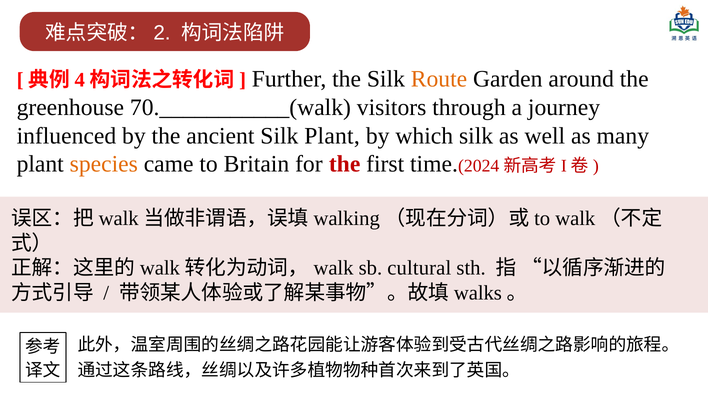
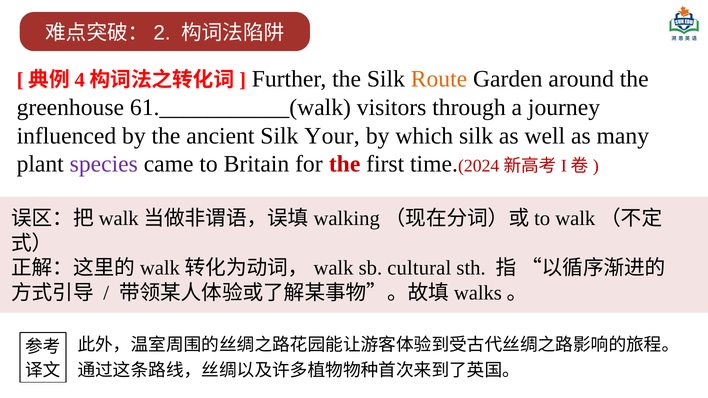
70.___________(walk: 70.___________(walk -> 61.___________(walk
Silk Plant: Plant -> Your
species colour: orange -> purple
